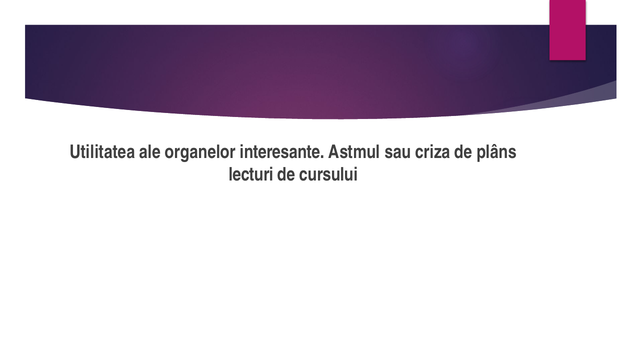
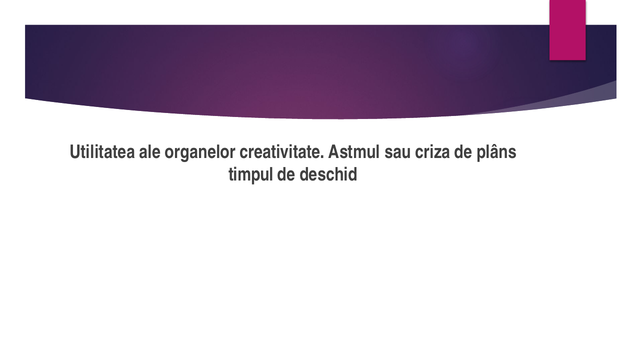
interesante: interesante -> creativitate
lecturi: lecturi -> timpul
cursului: cursului -> deschid
